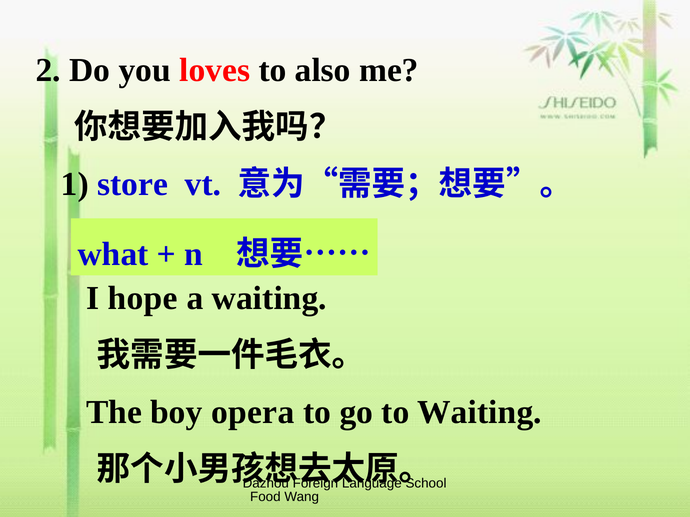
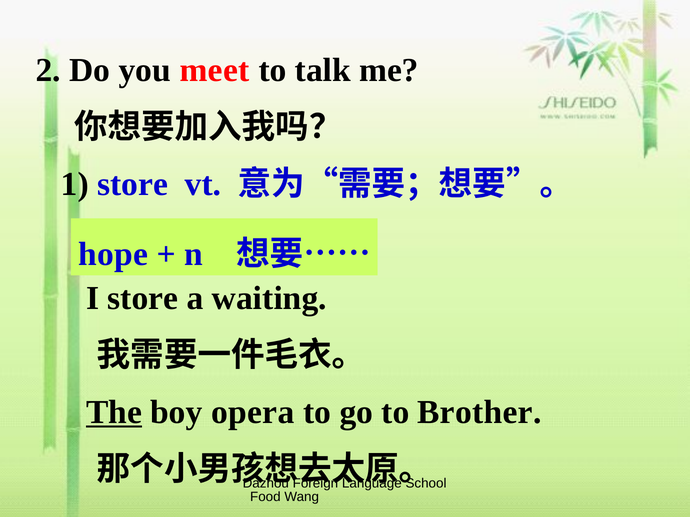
loves: loves -> meet
also: also -> talk
what: what -> hope
I hope: hope -> store
The underline: none -> present
to Waiting: Waiting -> Brother
